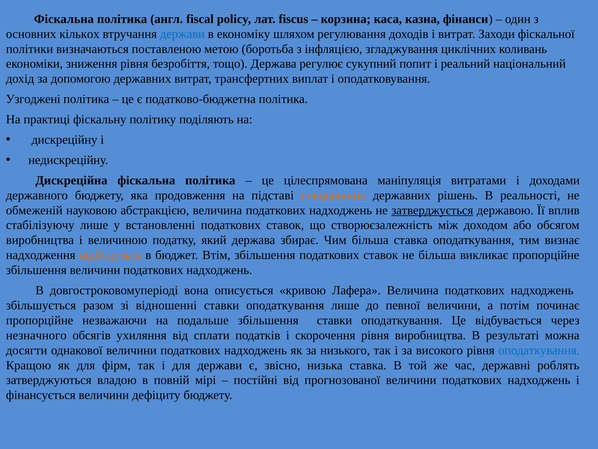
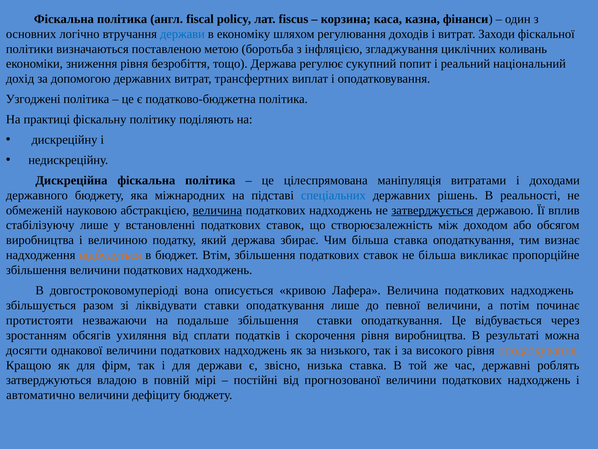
кількох: кількох -> логічно
продовження: продовження -> міжнародних
спеціальних colour: orange -> blue
величина at (217, 210) underline: none -> present
відношенні: відношенні -> ліквідувати
пропорційне at (40, 320): пропорційне -> протистояти
незначного: незначного -> зростанням
оподаткування at (539, 350) colour: blue -> orange
фінансується: фінансується -> автоматично
